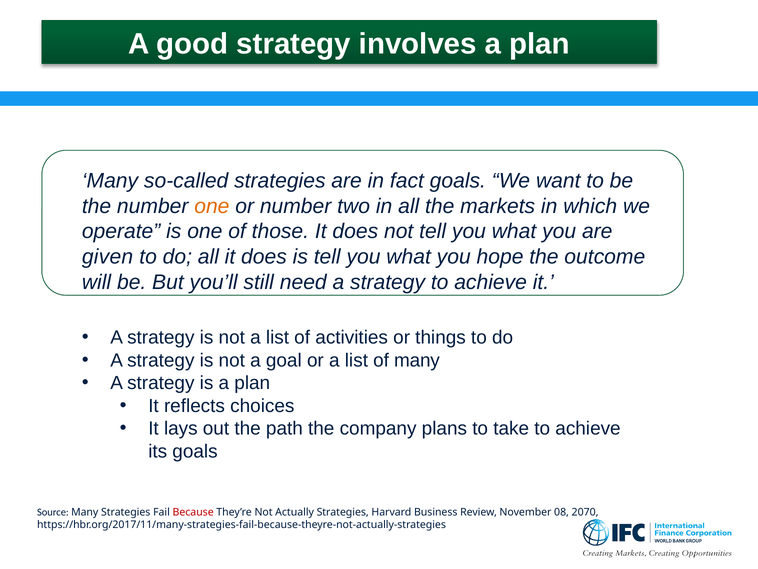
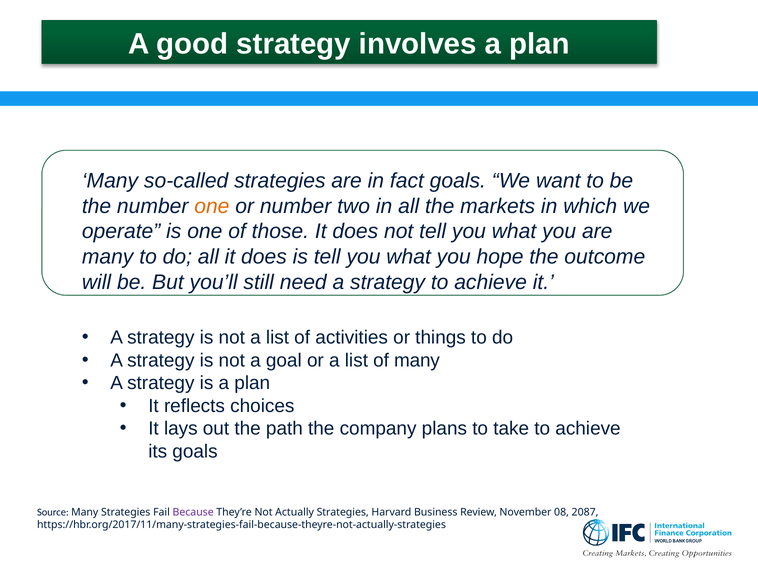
given at (108, 257): given -> many
Because colour: red -> purple
2070: 2070 -> 2087
